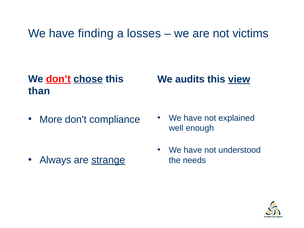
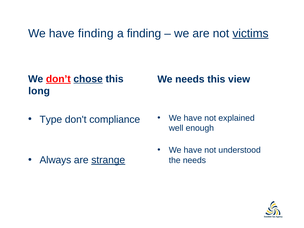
a losses: losses -> finding
victims underline: none -> present
We audits: audits -> needs
view underline: present -> none
than: than -> long
More: More -> Type
